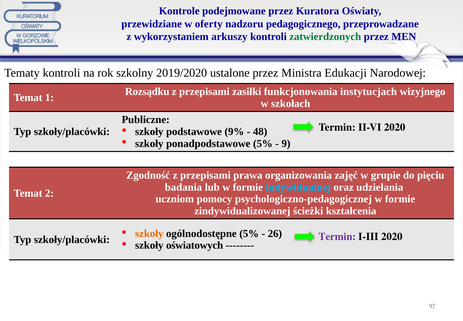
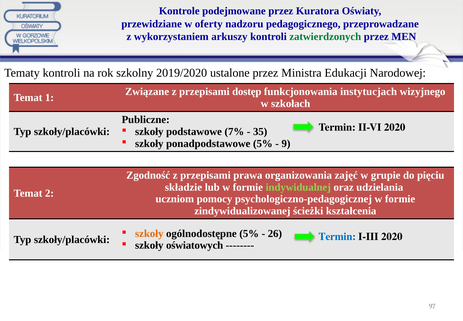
Rozsądku: Rozsądku -> Związane
zasiłki: zasiłki -> dostęp
9%: 9% -> 7%
48: 48 -> 35
badania: badania -> składzie
indywidualnej colour: light blue -> light green
Termin at (337, 236) colour: purple -> blue
